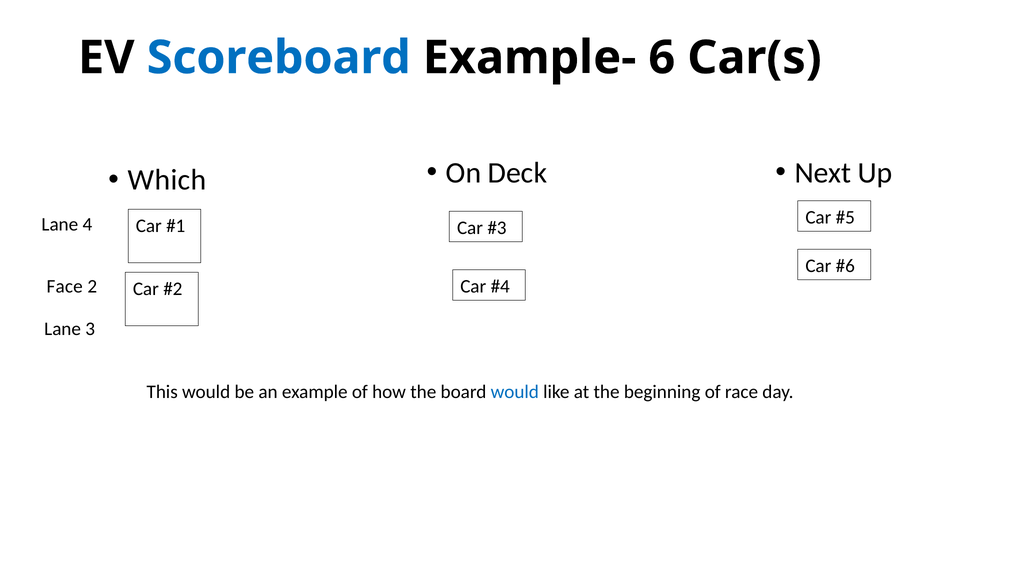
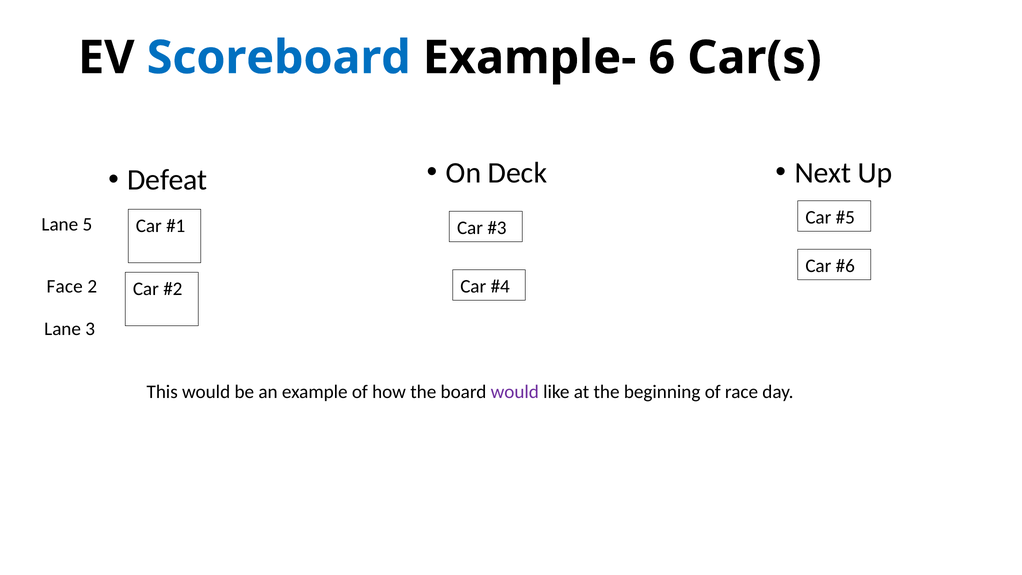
Which: Which -> Defeat
4: 4 -> 5
would at (515, 392) colour: blue -> purple
